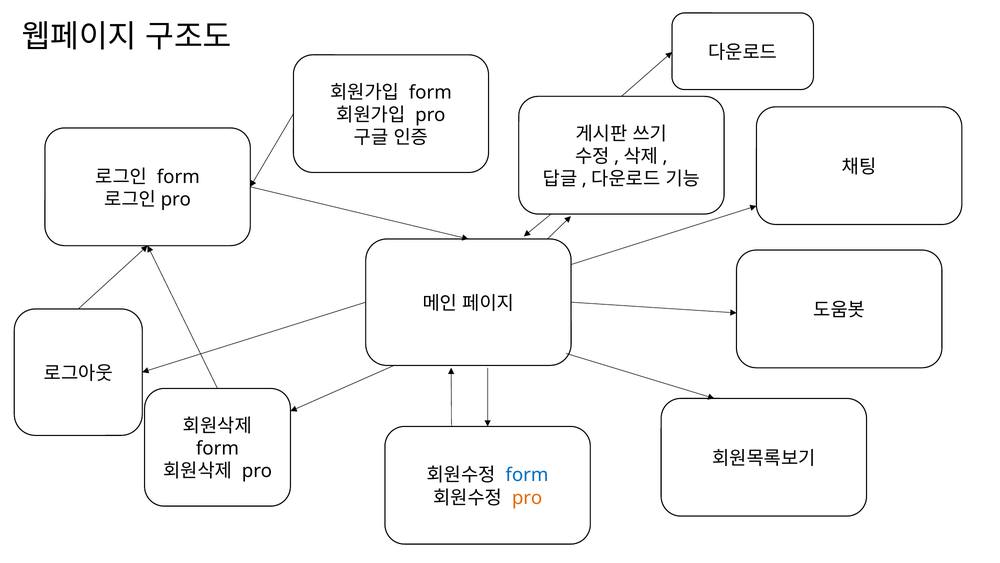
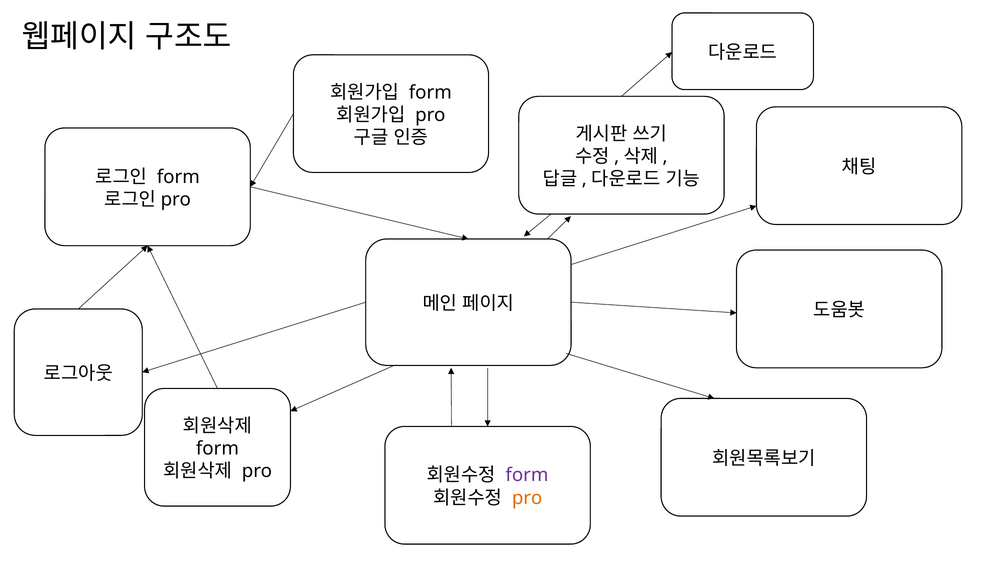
form at (527, 475) colour: blue -> purple
